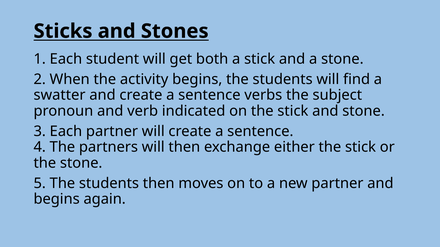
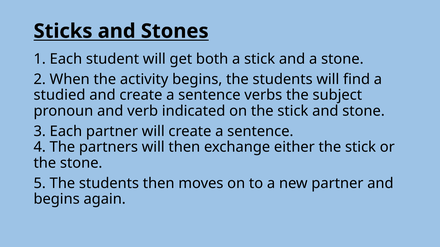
swatter: swatter -> studied
